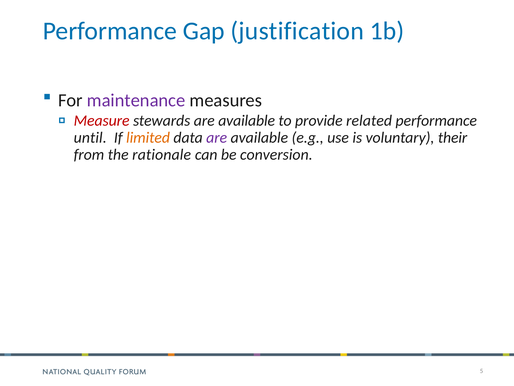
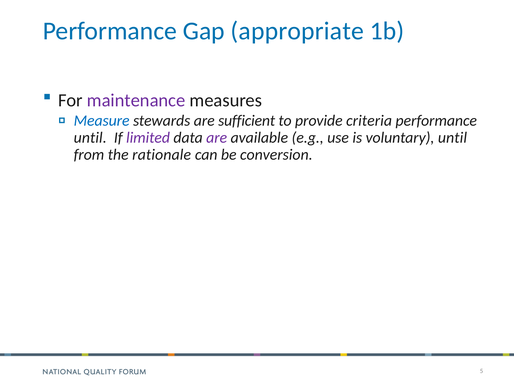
justification: justification -> appropriate
Measure colour: red -> blue
stewards are available: available -> sufficient
related: related -> criteria
limited colour: orange -> purple
voluntary their: their -> until
